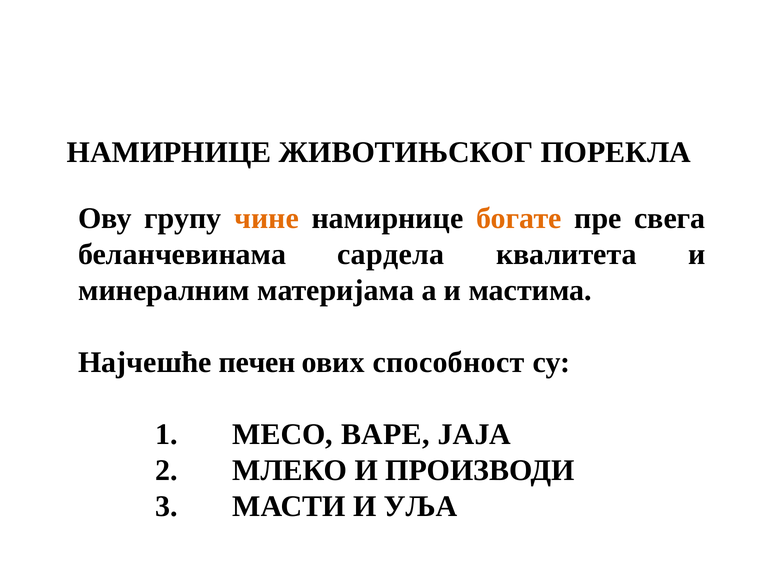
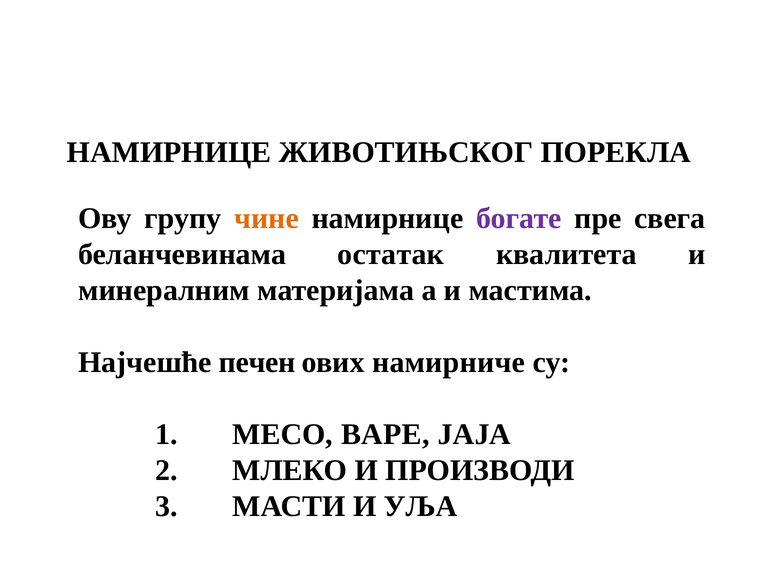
богате colour: orange -> purple
сардела: сардела -> остатак
способност: способност -> намирниче
